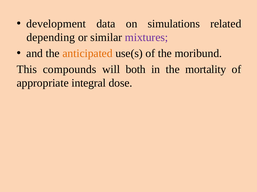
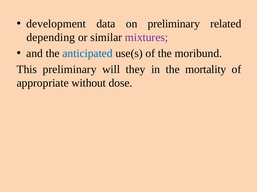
on simulations: simulations -> preliminary
anticipated colour: orange -> blue
This compounds: compounds -> preliminary
both: both -> they
integral: integral -> without
